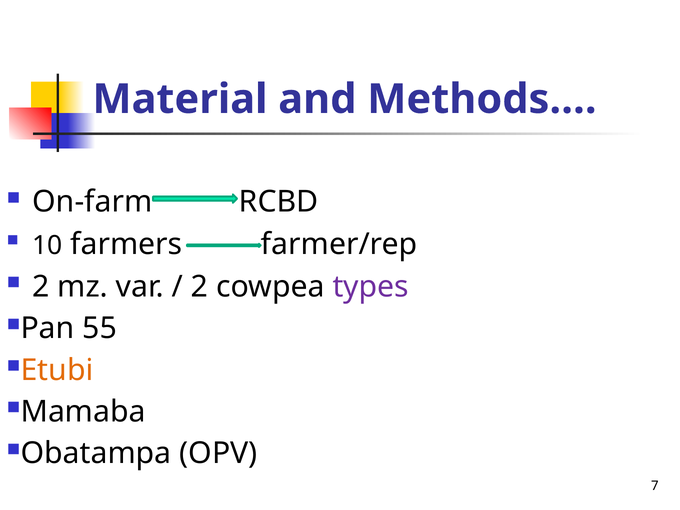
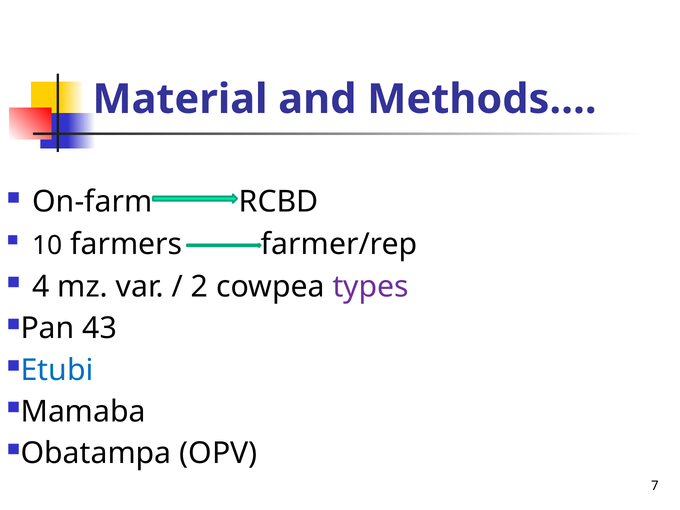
2 at (41, 287): 2 -> 4
55: 55 -> 43
Etubi colour: orange -> blue
